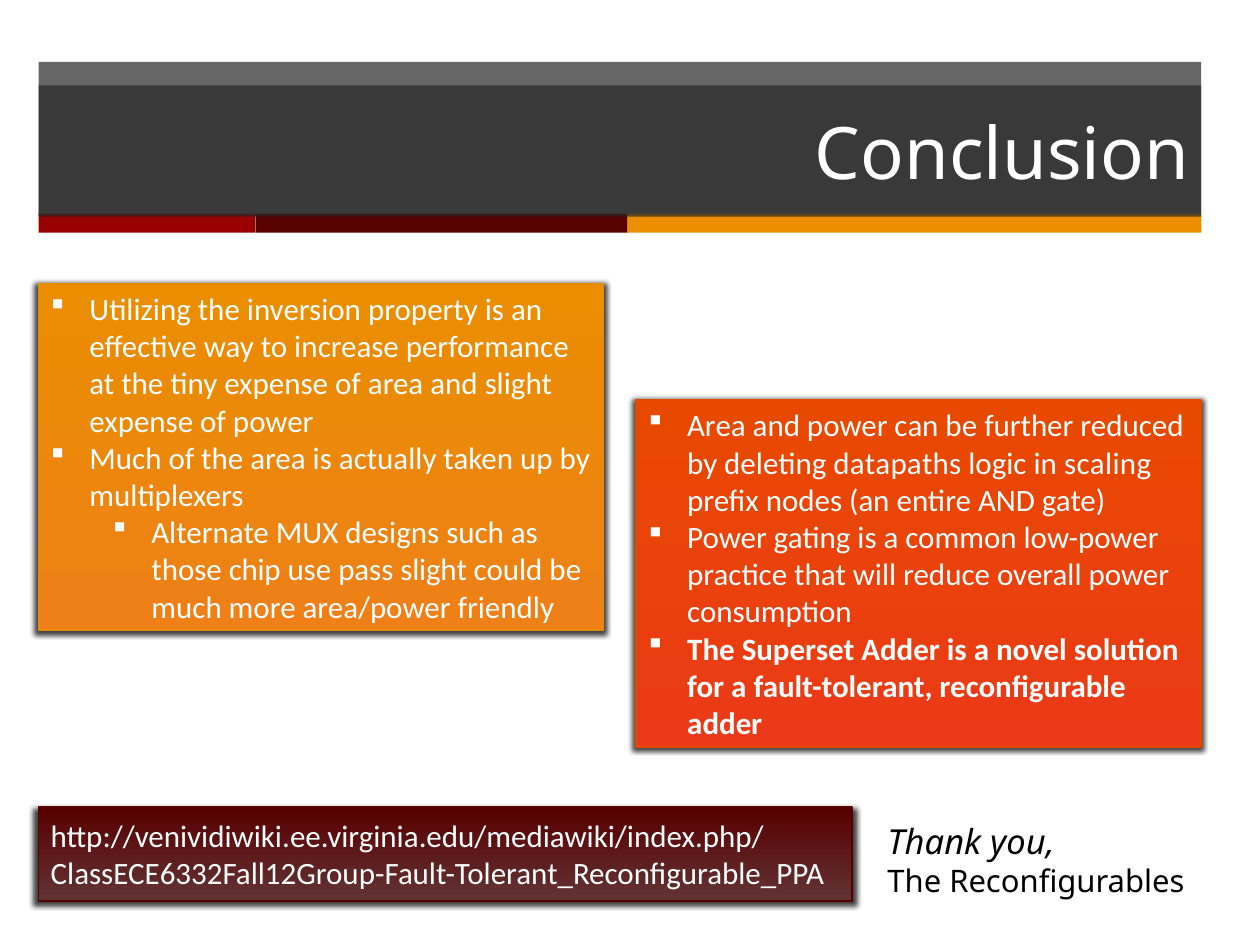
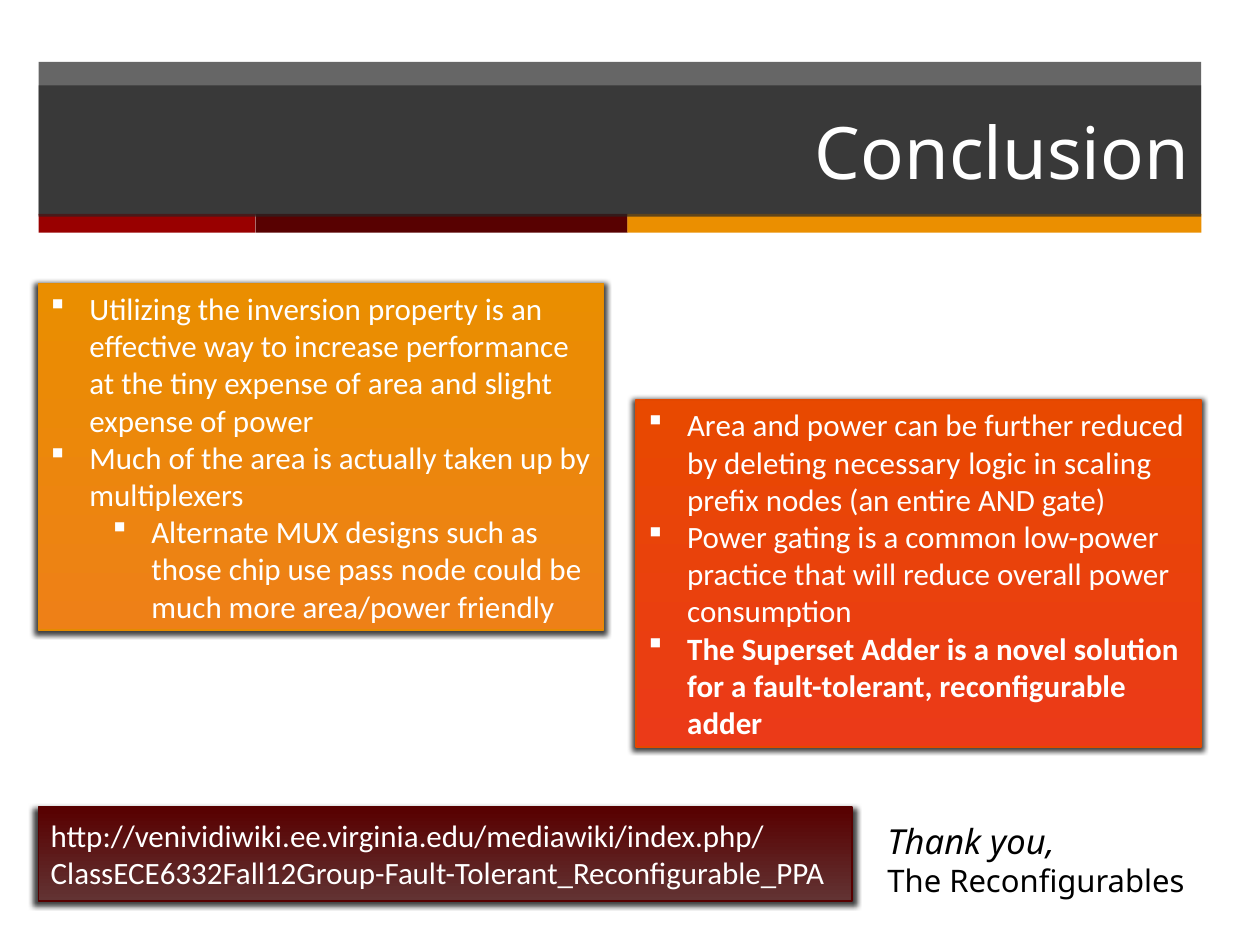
datapaths: datapaths -> necessary
pass slight: slight -> node
